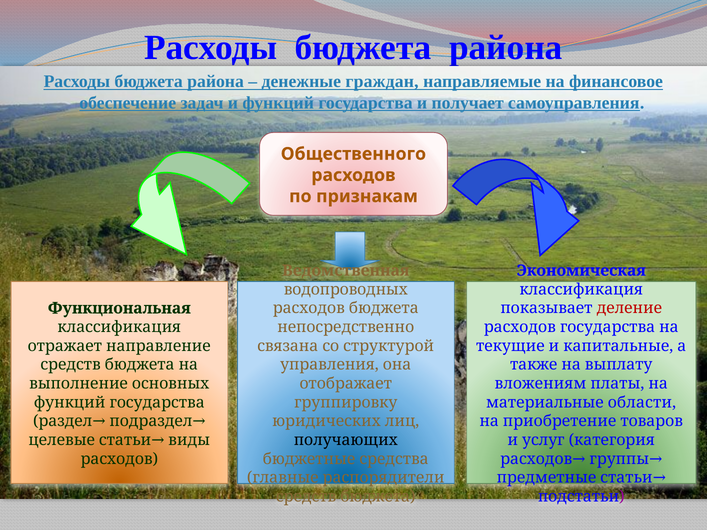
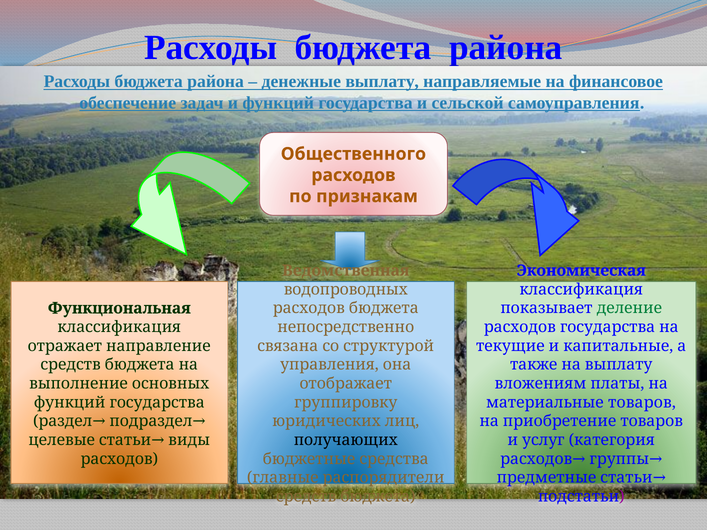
денежные граждан: граждан -> выплату
получает: получает -> сельской
деление colour: red -> green
материальные области: области -> товаров
